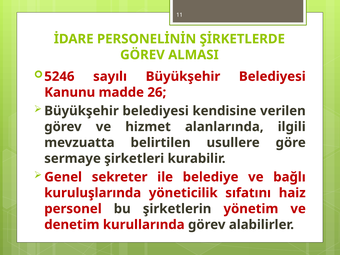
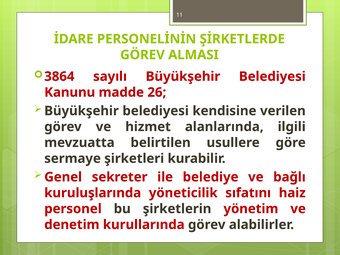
5246: 5246 -> 3864
